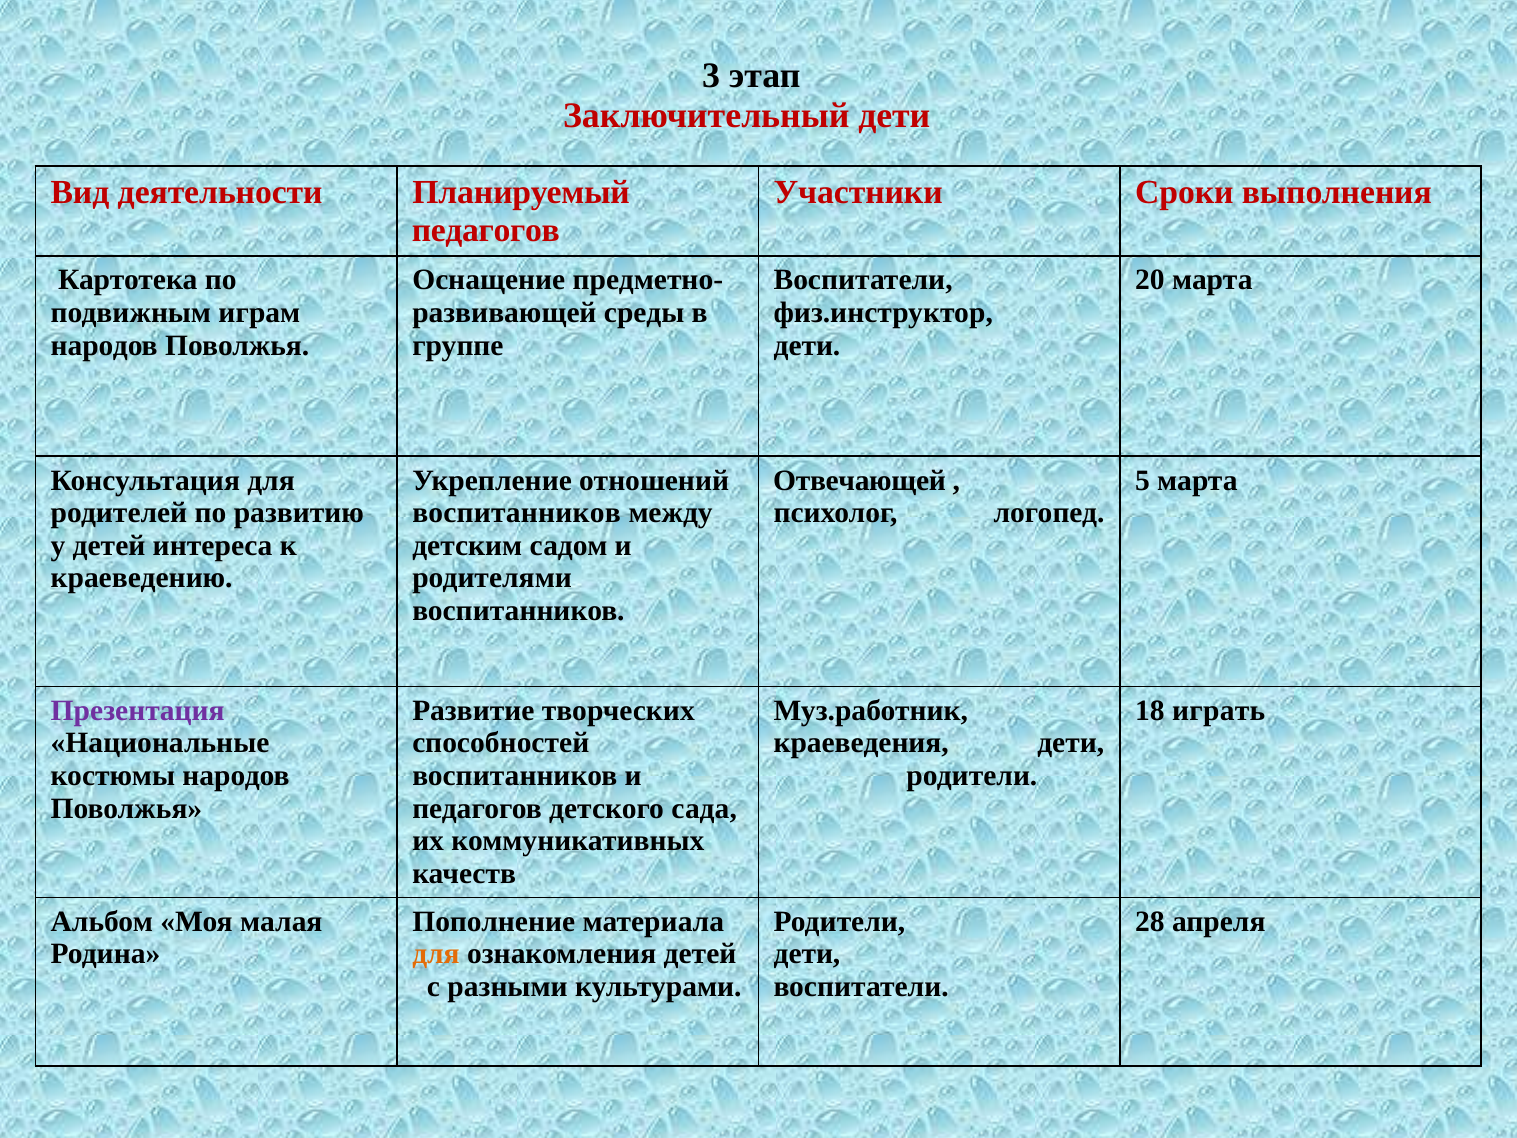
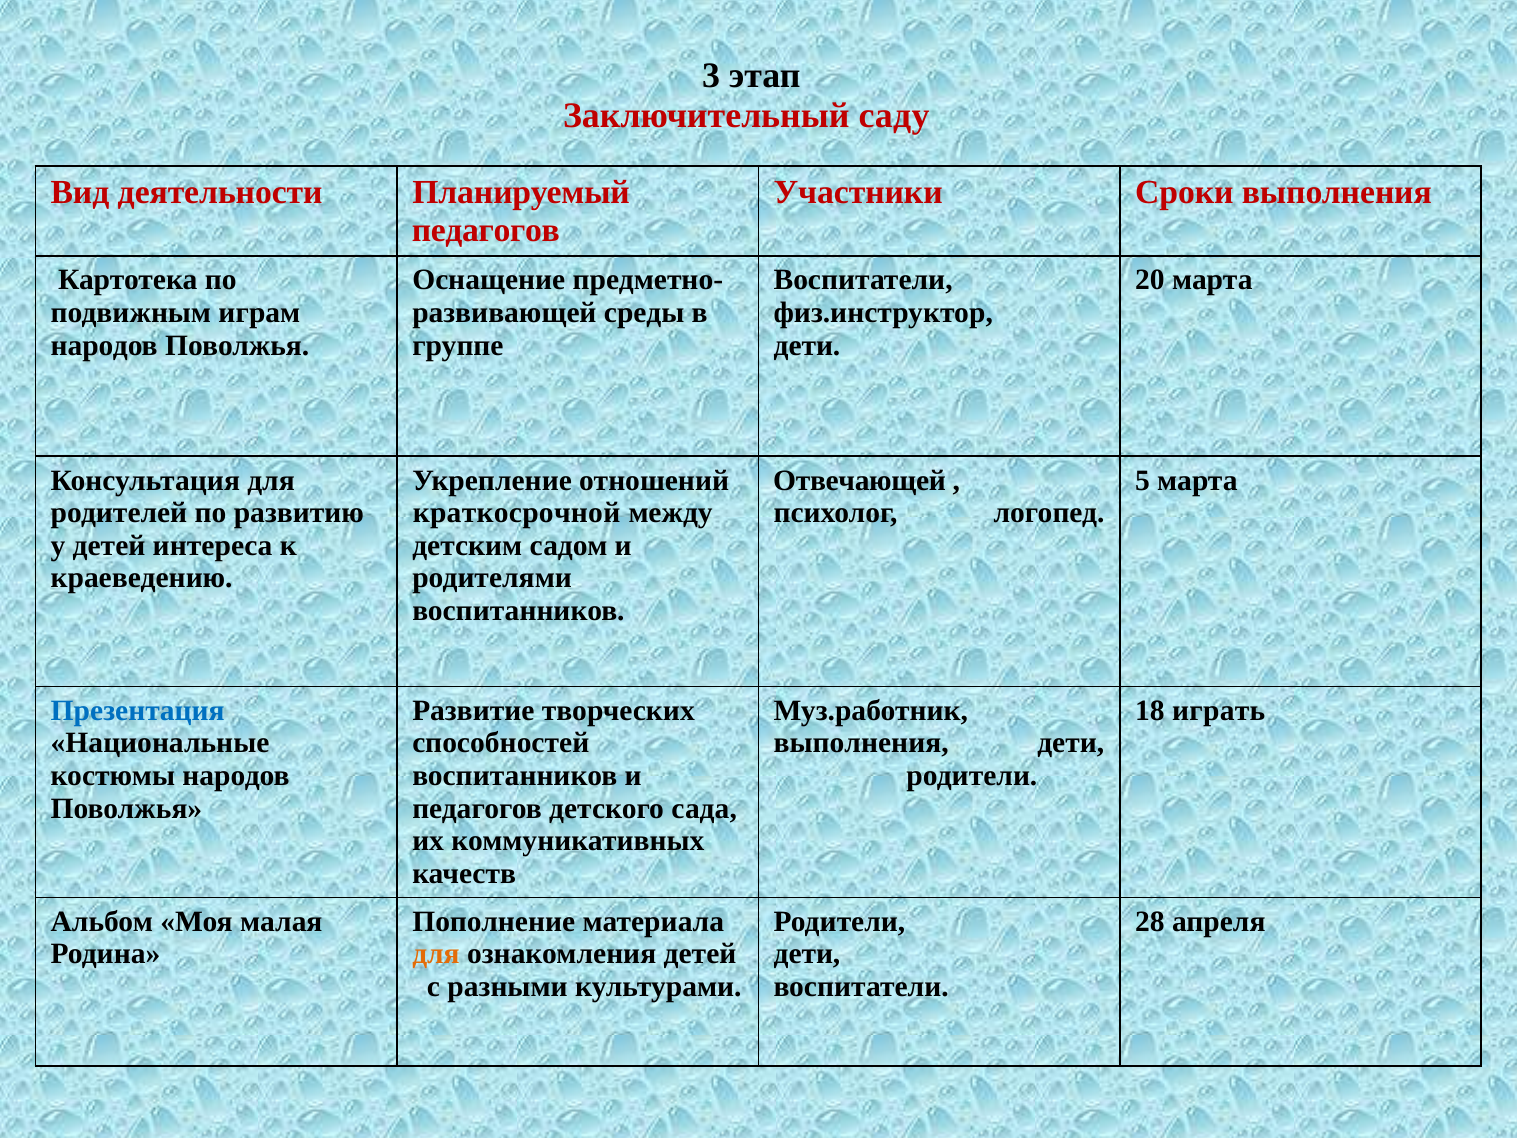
Заключительный дети: дети -> саду
воспитанников at (517, 513): воспитанников -> краткосрочной
Презентация colour: purple -> blue
краеведения at (861, 743): краеведения -> выполнения
